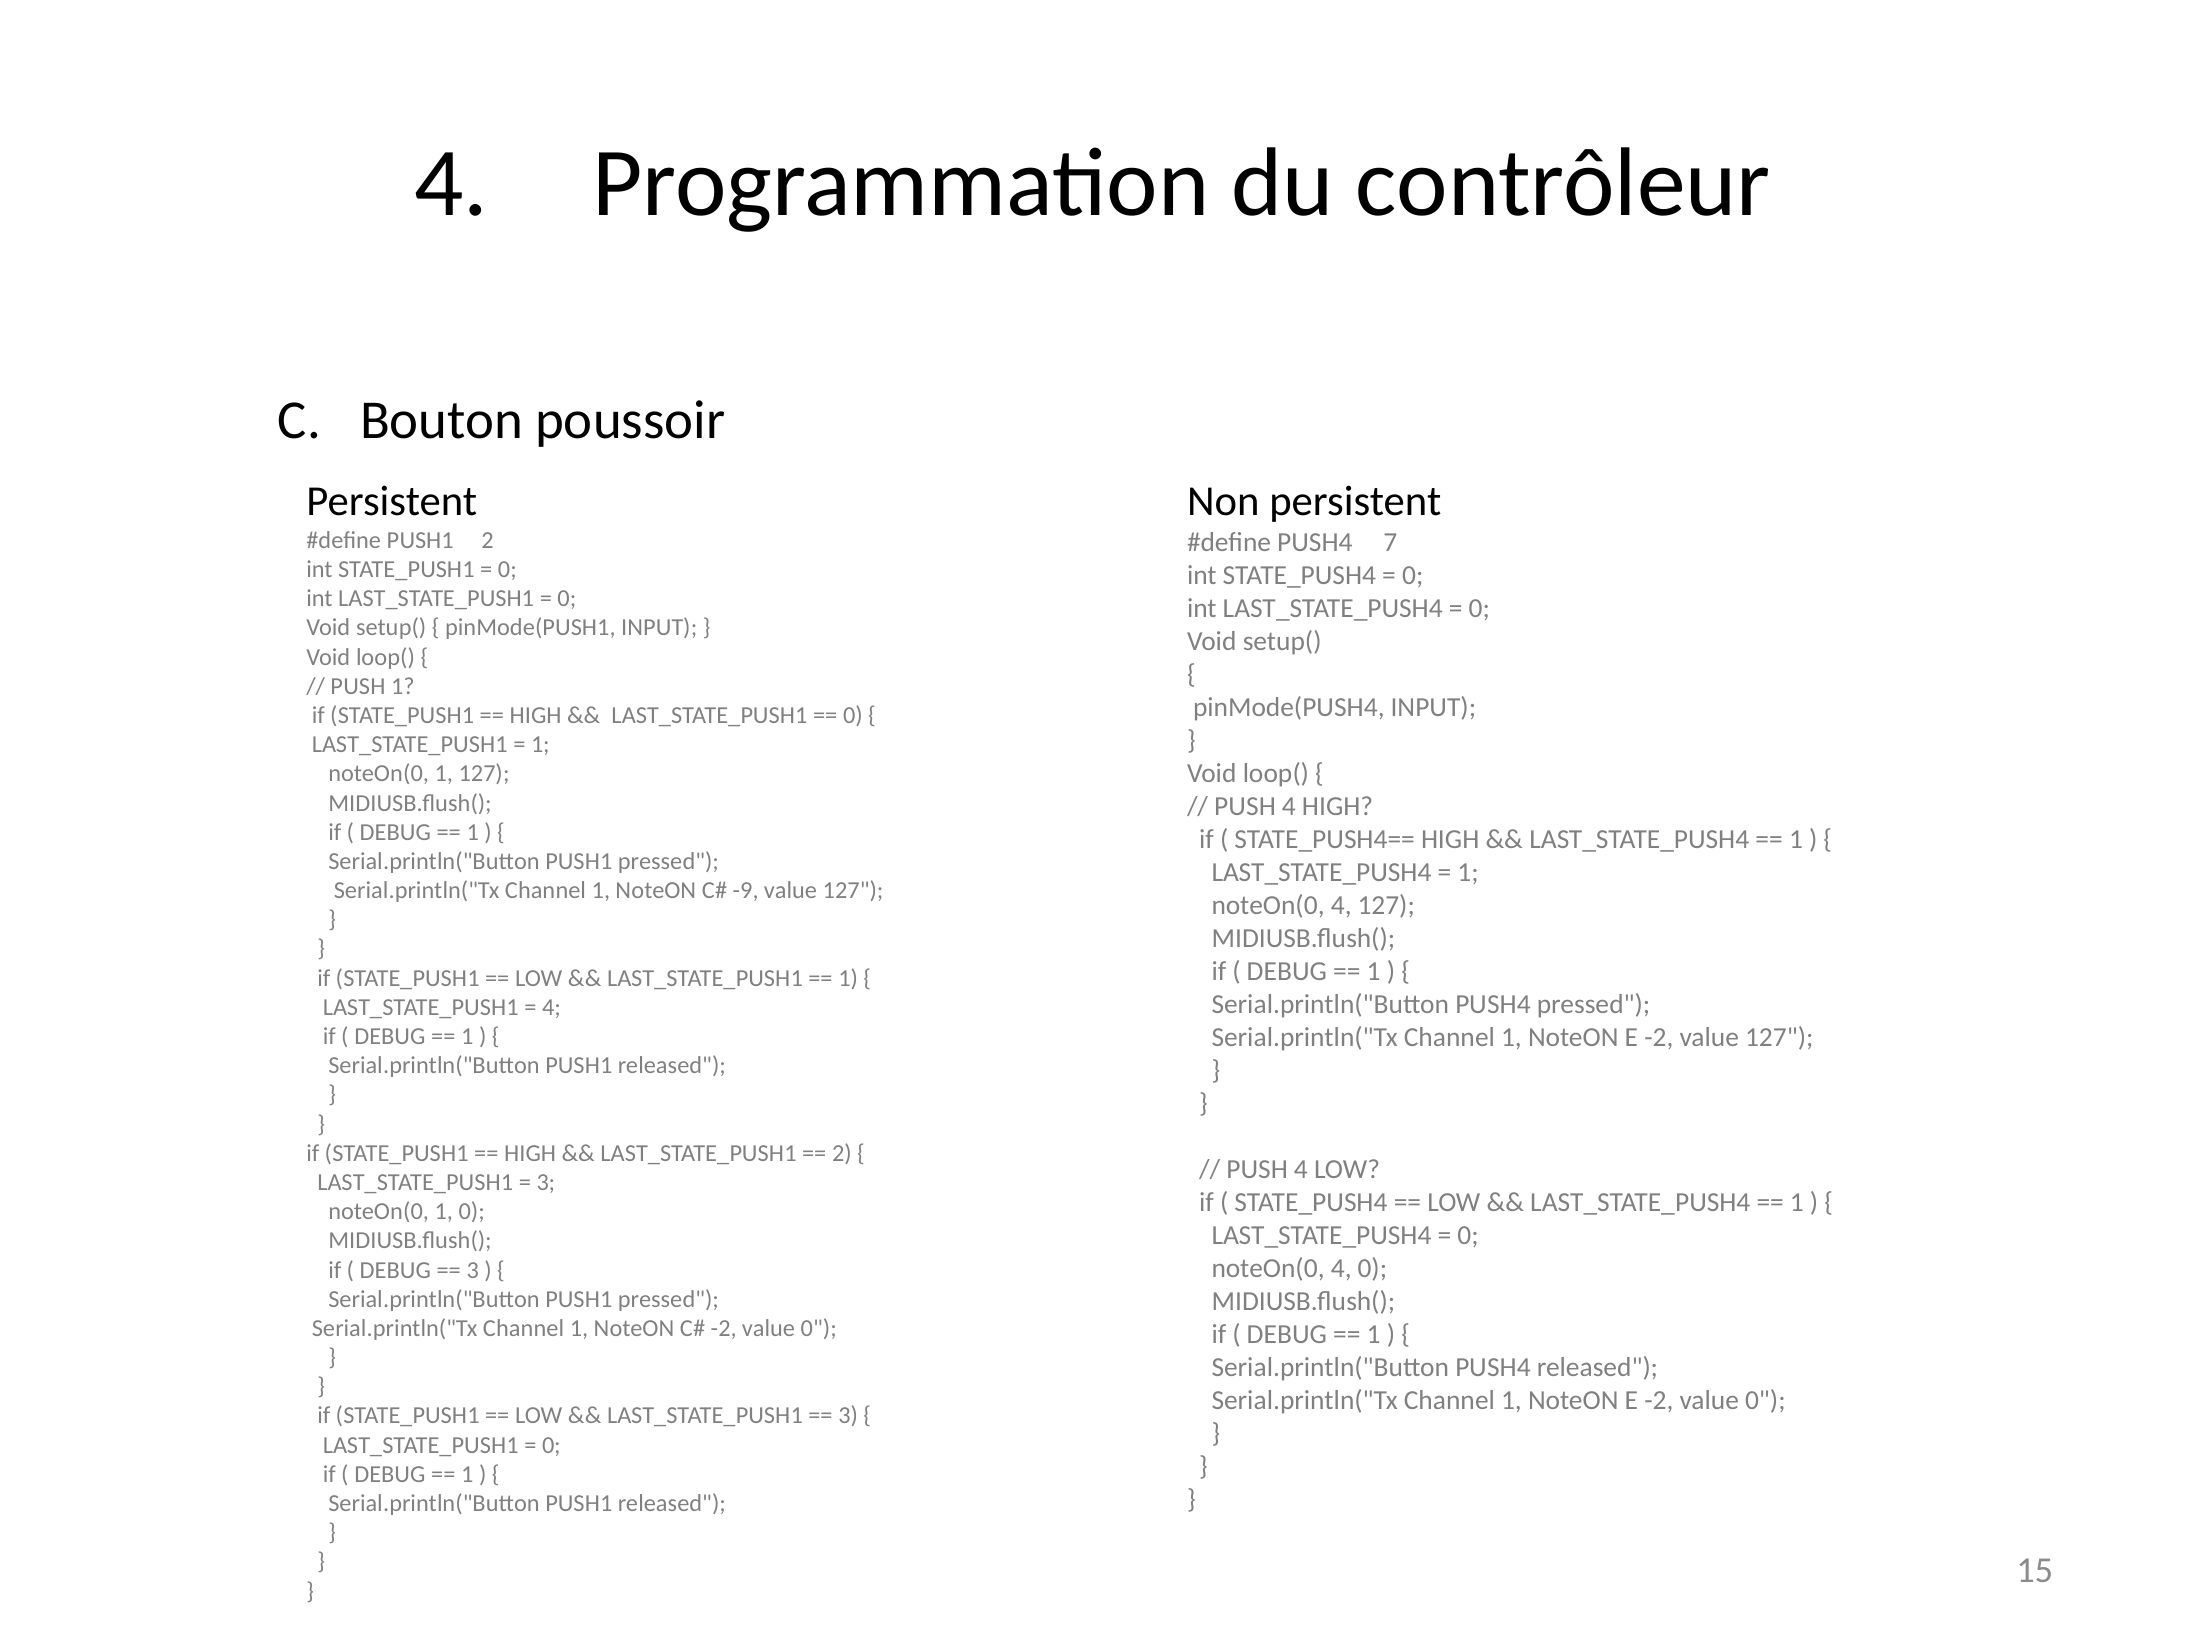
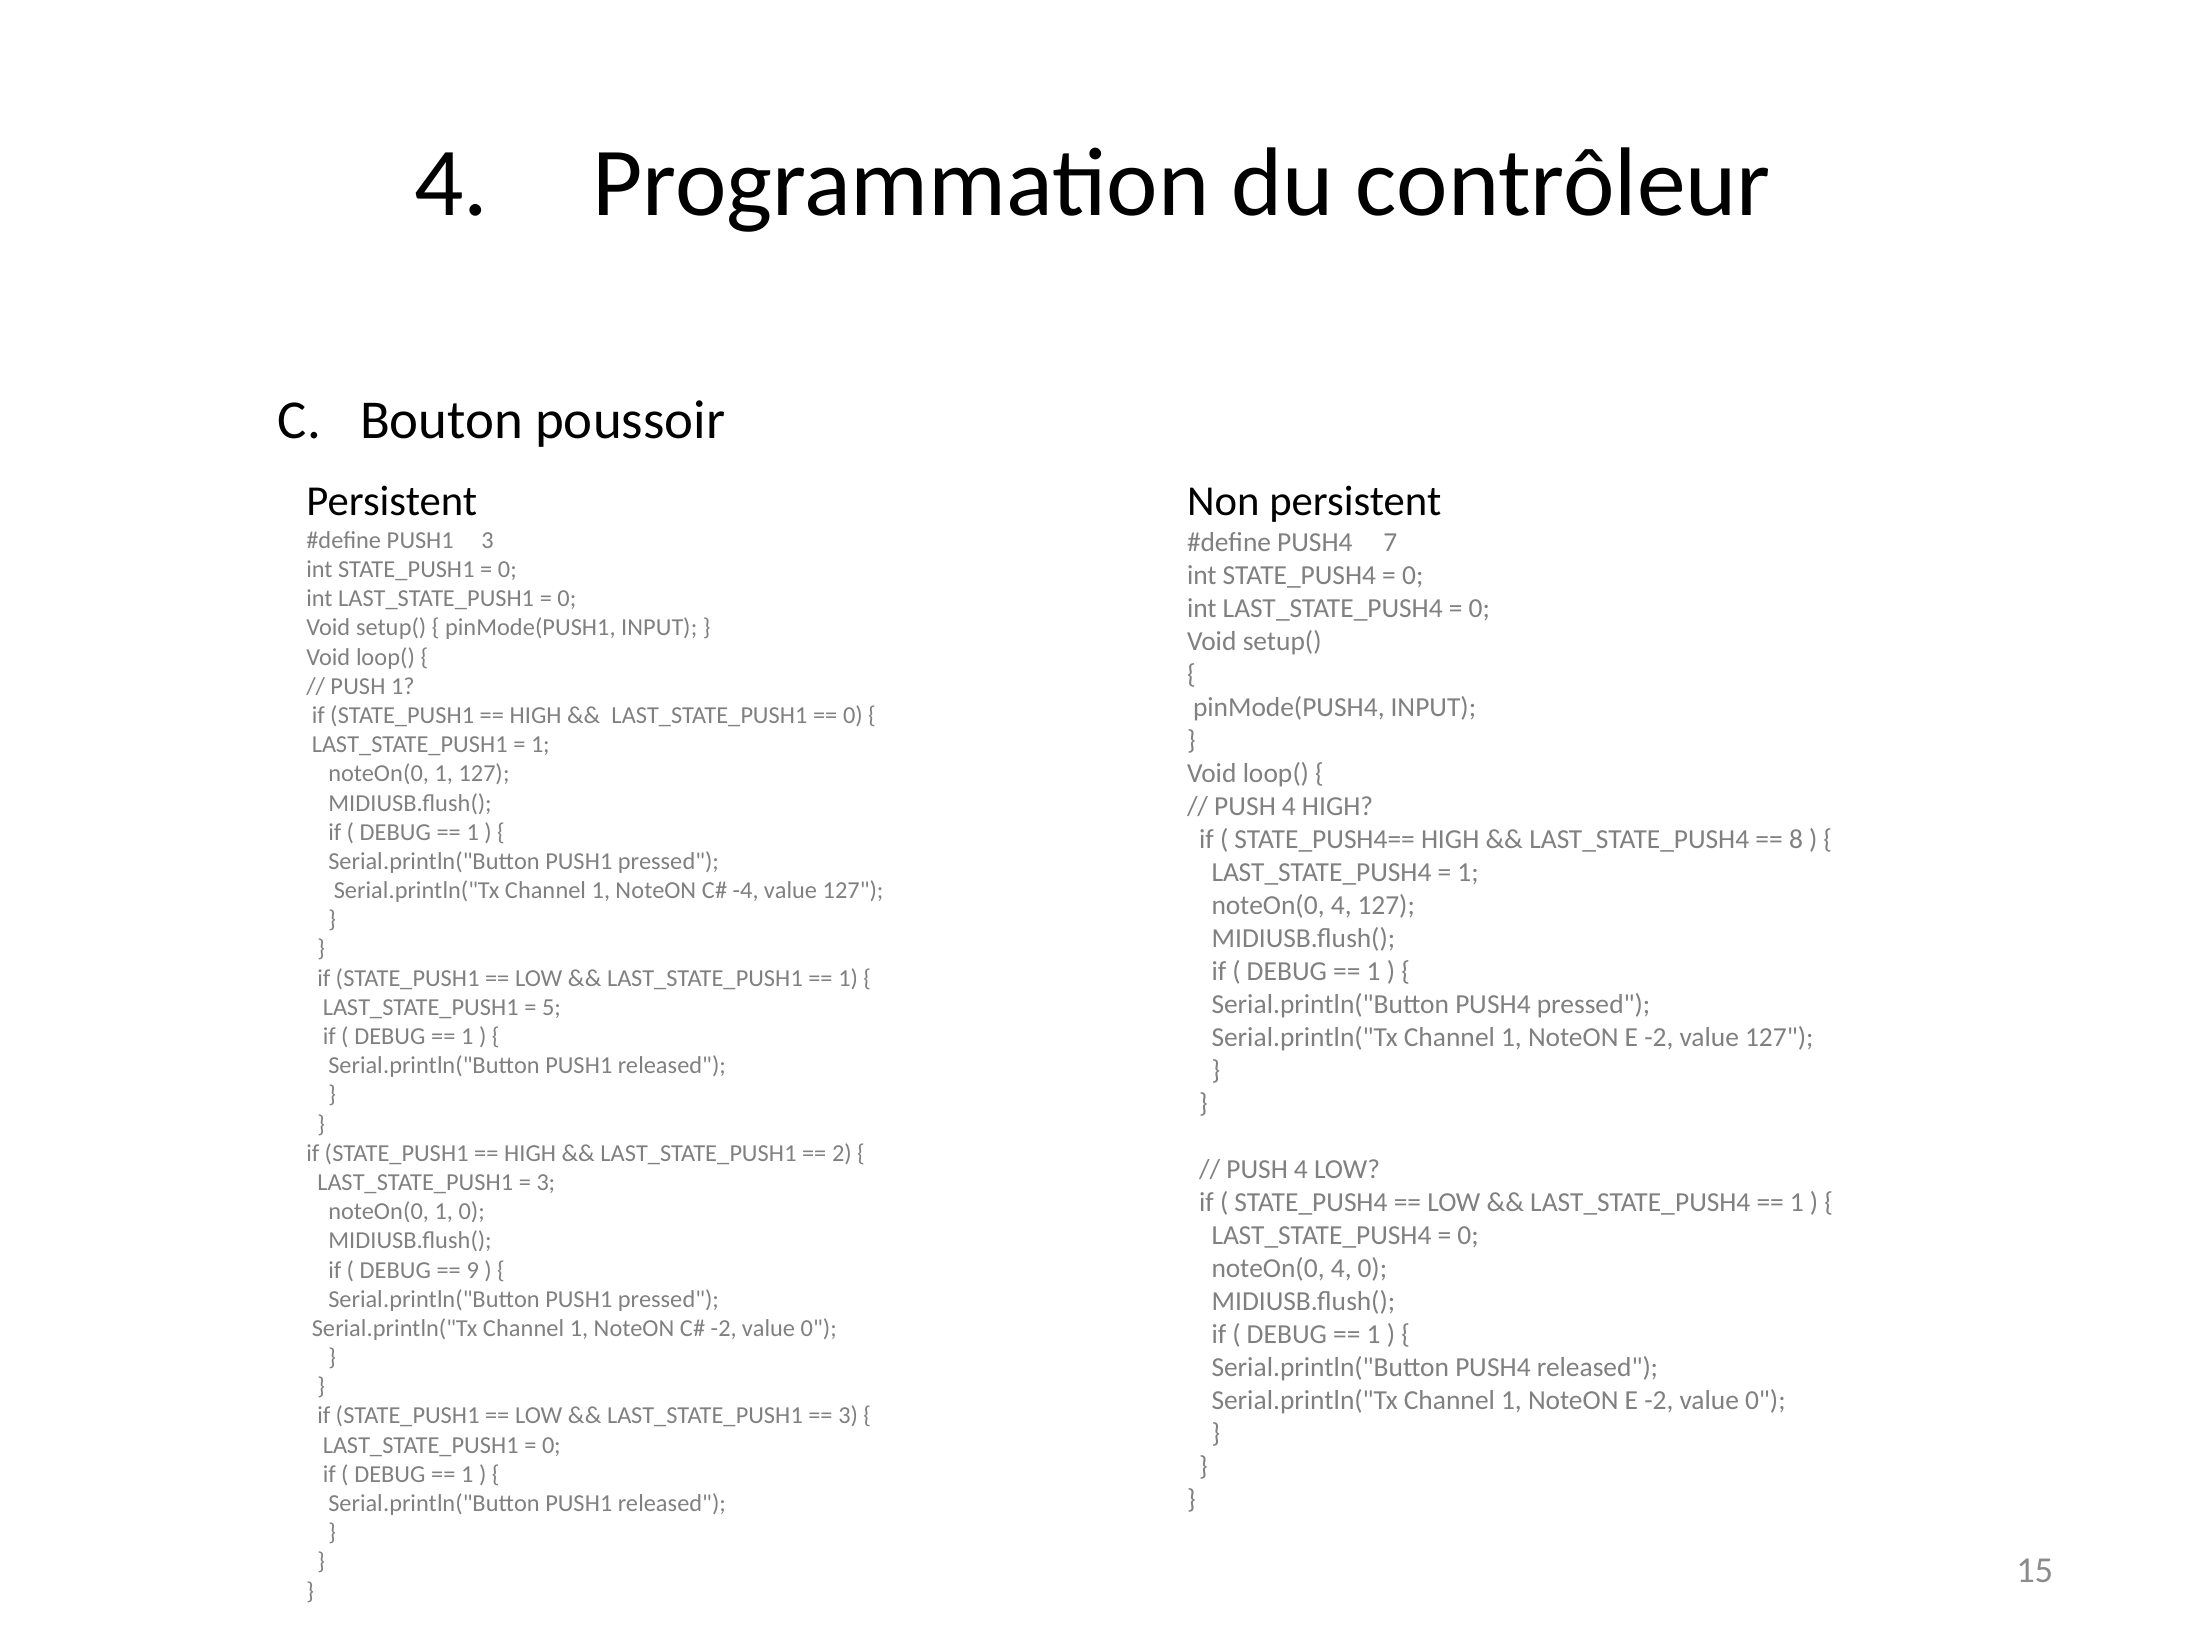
PUSH1 2: 2 -> 3
1 at (1796, 839): 1 -> 8
-9: -9 -> -4
4 at (551, 1007): 4 -> 5
3 at (473, 1270): 3 -> 9
